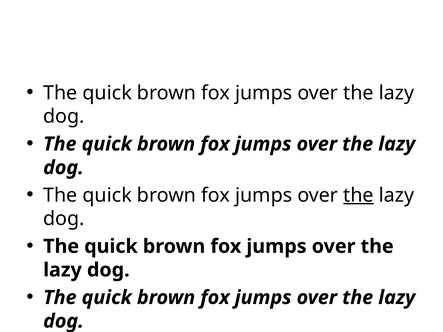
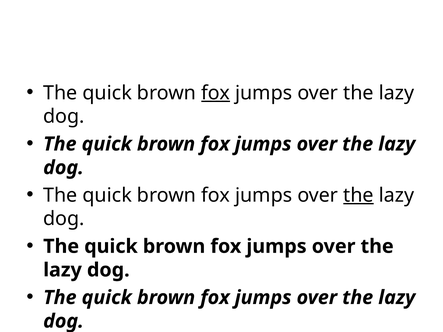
fox at (216, 93) underline: none -> present
